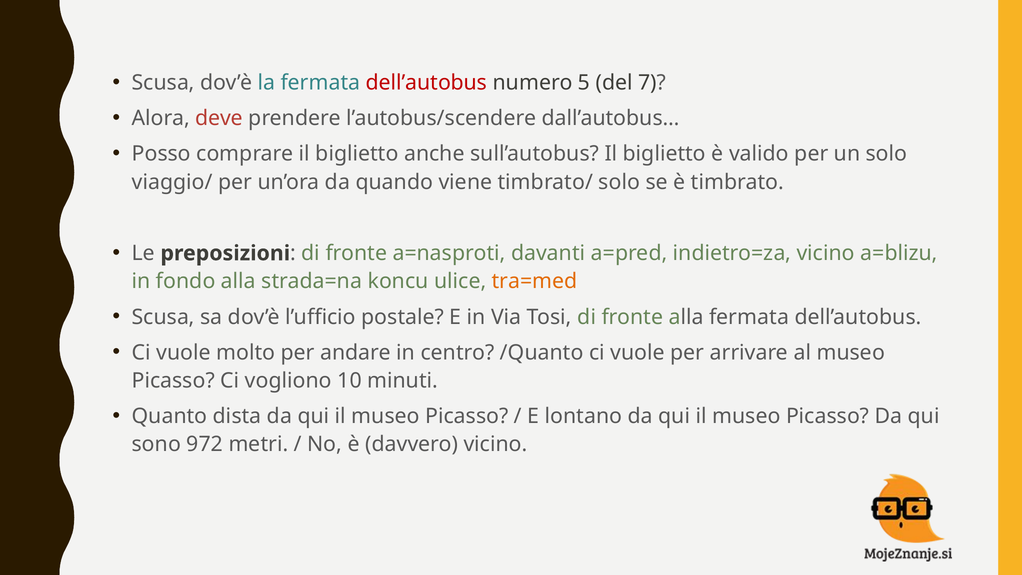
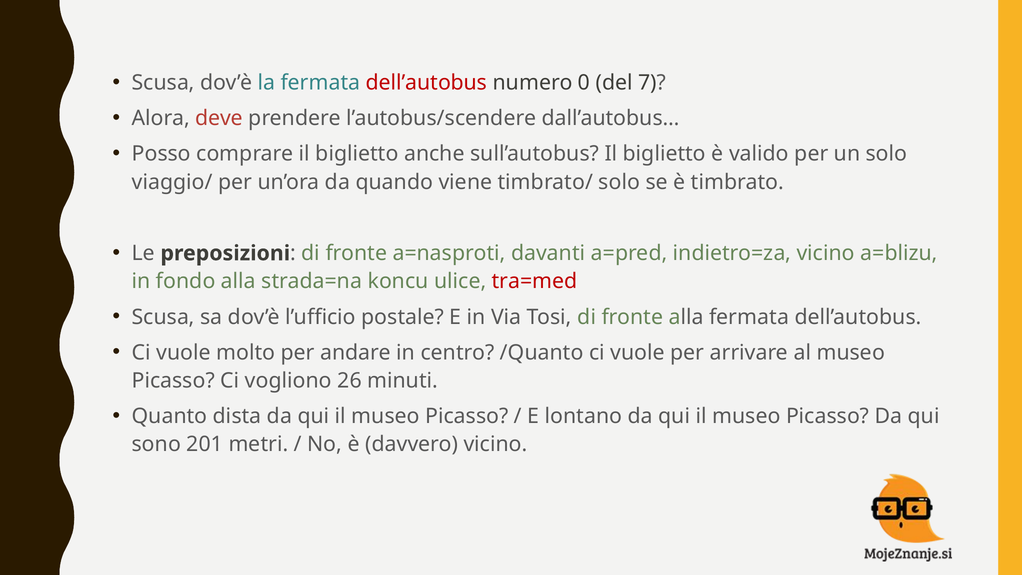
5: 5 -> 0
tra=med colour: orange -> red
10: 10 -> 26
972: 972 -> 201
